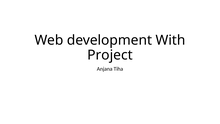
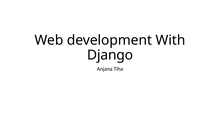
Project: Project -> Django
